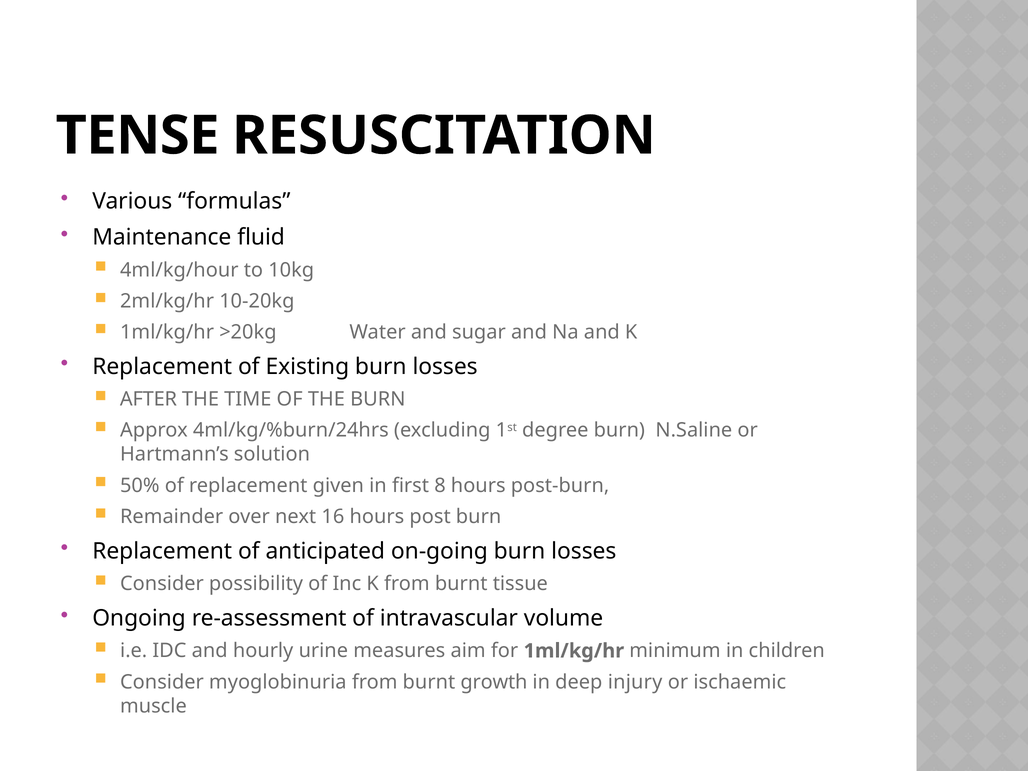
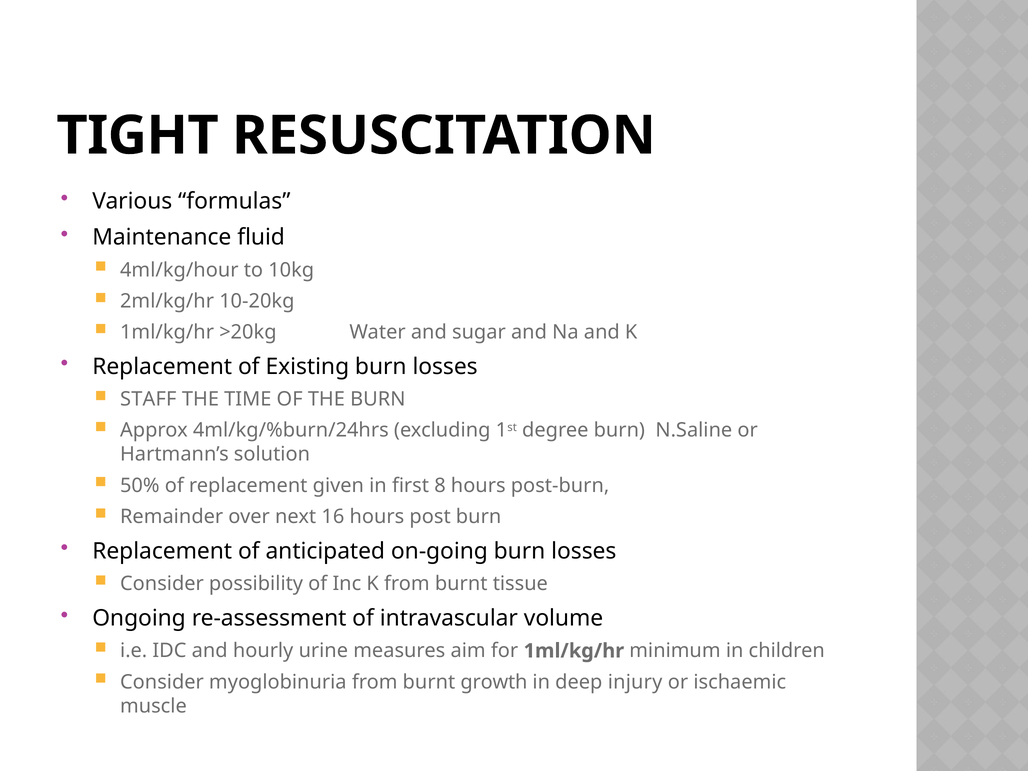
TENSE: TENSE -> TIGHT
AFTER: AFTER -> STAFF
